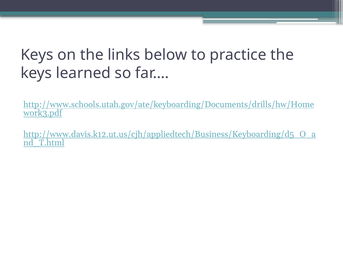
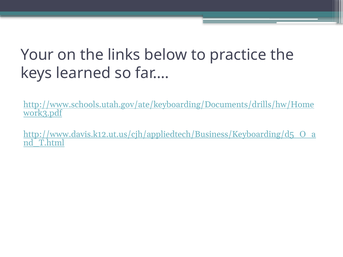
Keys at (37, 55): Keys -> Your
